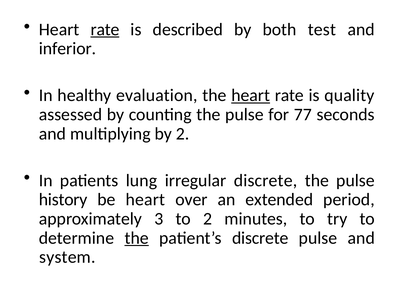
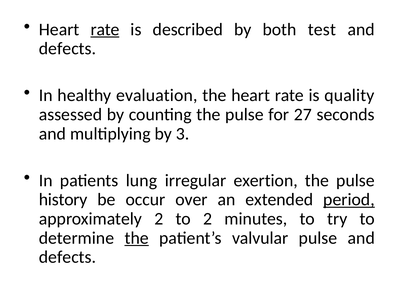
inferior at (68, 49): inferior -> defects
heart at (251, 95) underline: present -> none
77: 77 -> 27
by 2: 2 -> 3
irregular discrete: discrete -> exertion
be heart: heart -> occur
period underline: none -> present
approximately 3: 3 -> 2
patient’s discrete: discrete -> valvular
system at (67, 257): system -> defects
